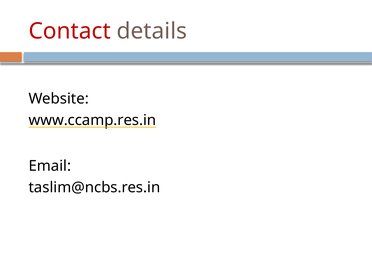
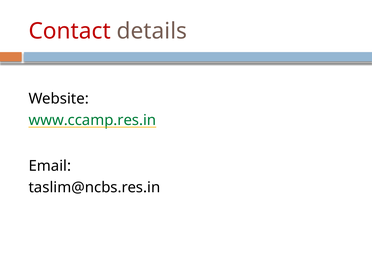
www.ccamp.res.in colour: black -> green
